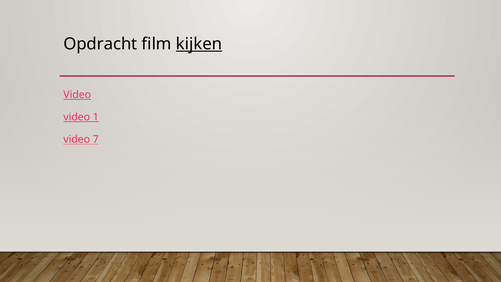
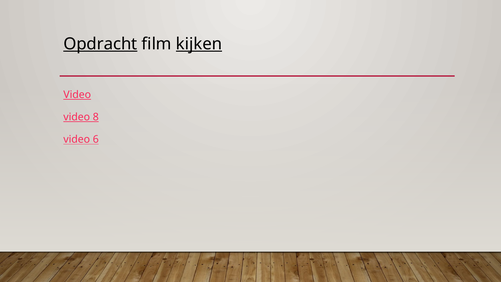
Opdracht underline: none -> present
1: 1 -> 8
7: 7 -> 6
